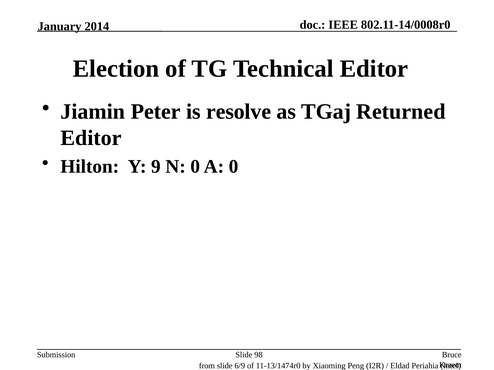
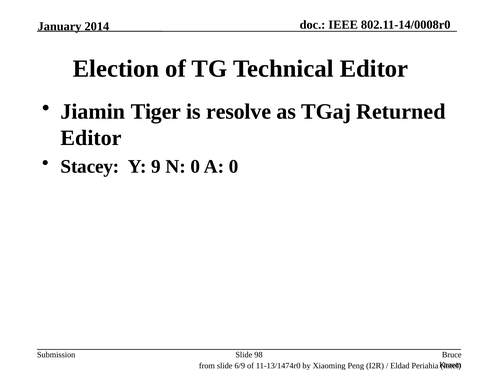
Peter: Peter -> Tiger
Hilton: Hilton -> Stacey
